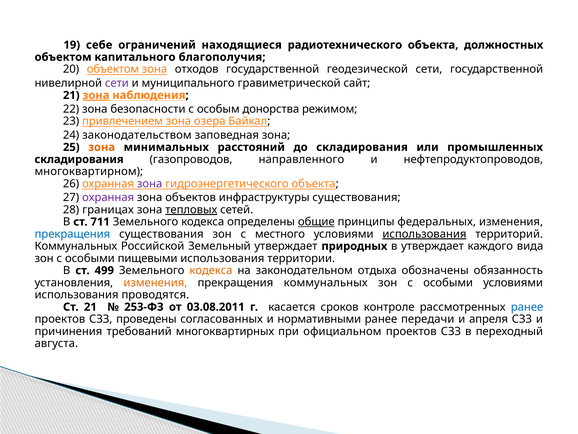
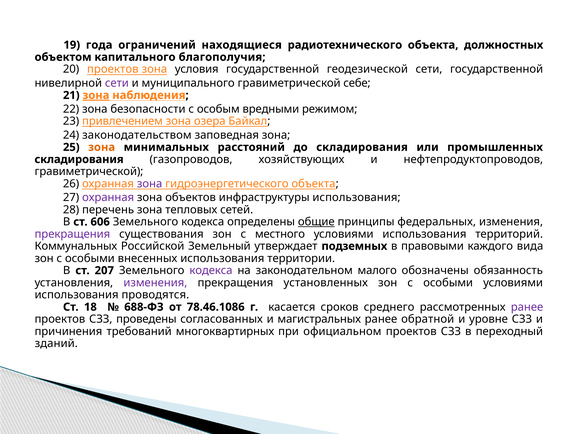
себе: себе -> года
20 объектом: объектом -> проектов
отходов: отходов -> условия
сайт: сайт -> себе
донорства: донорства -> вредными
направленного: направленного -> хозяйствующих
многоквартирном at (89, 171): многоквартирном -> гравиметрической
инфраструктуры существования: существования -> использования
границах: границах -> перечень
тепловых underline: present -> none
711: 711 -> 606
прекращения at (72, 234) colour: blue -> purple
использования at (424, 234) underline: present -> none
природных: природных -> подземных
в утверждает: утверждает -> правовыми
пищевыми: пищевыми -> внесенных
499: 499 -> 207
кодекса at (211, 270) colour: orange -> purple
отдыха: отдыха -> малого
изменения at (155, 282) colour: orange -> purple
прекращения коммунальных: коммунальных -> установленных
Ст 21: 21 -> 18
253-ФЗ: 253-ФЗ -> 688-ФЗ
03.08.2011: 03.08.2011 -> 78.46.1086
контроле: контроле -> среднего
ранее at (527, 307) colour: blue -> purple
нормативными: нормативными -> магистральных
передачи: передачи -> обратной
апреля: апреля -> уровне
августа: августа -> зданий
